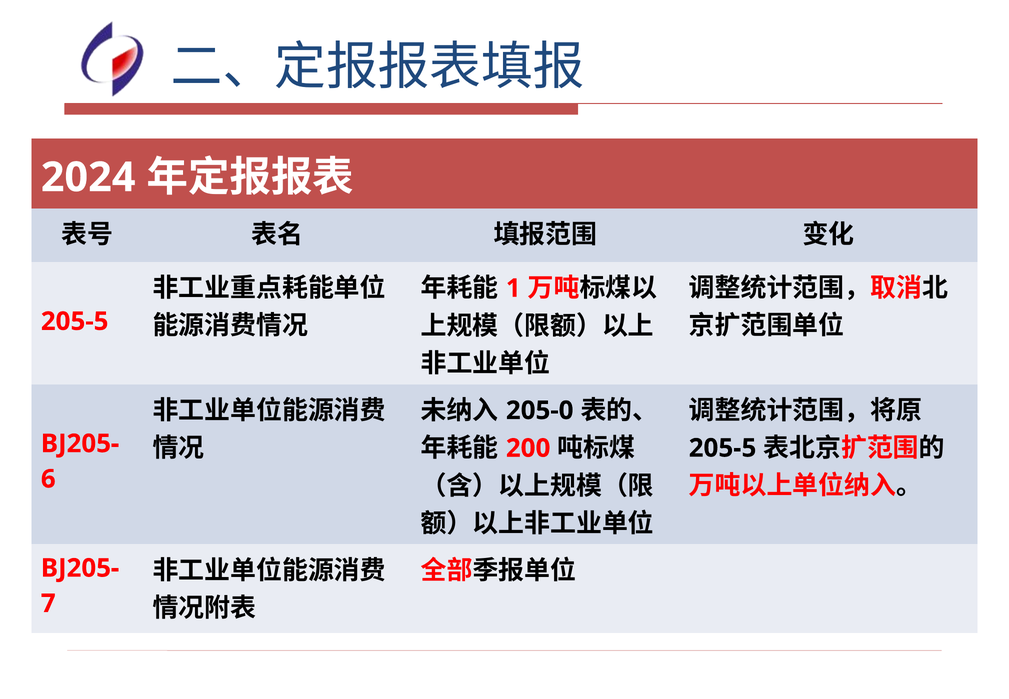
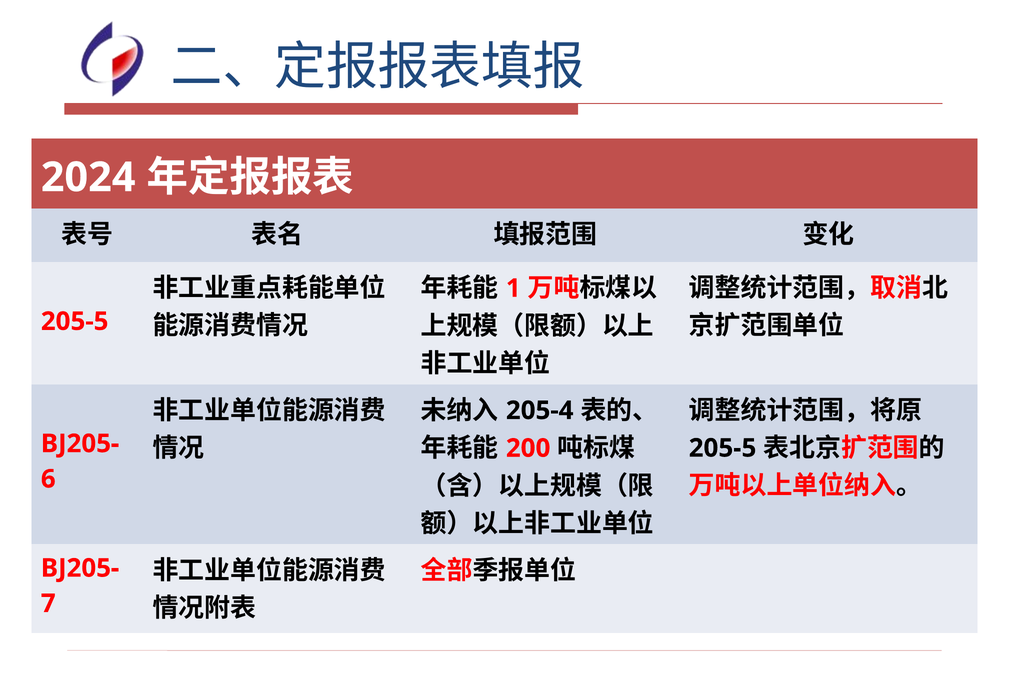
205-0: 205-0 -> 205-4
